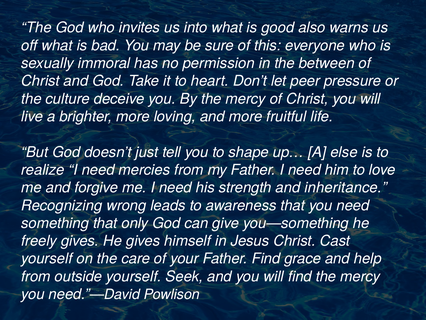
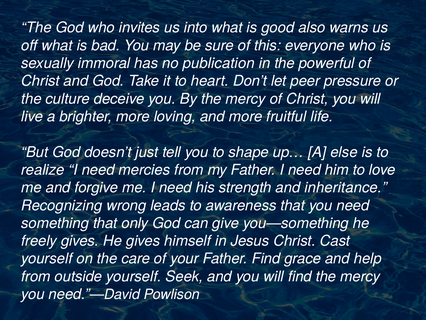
permission: permission -> publication
between: between -> powerful
